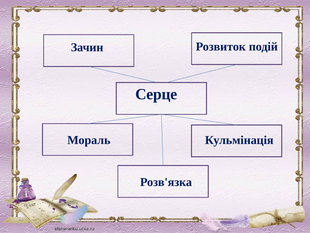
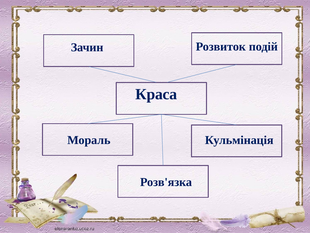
Серце: Серце -> Краса
